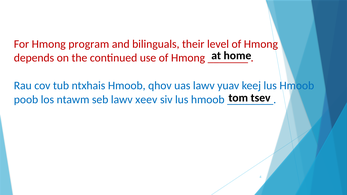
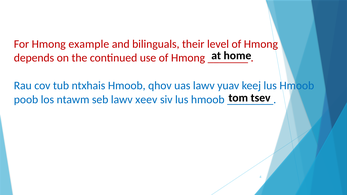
program: program -> example
